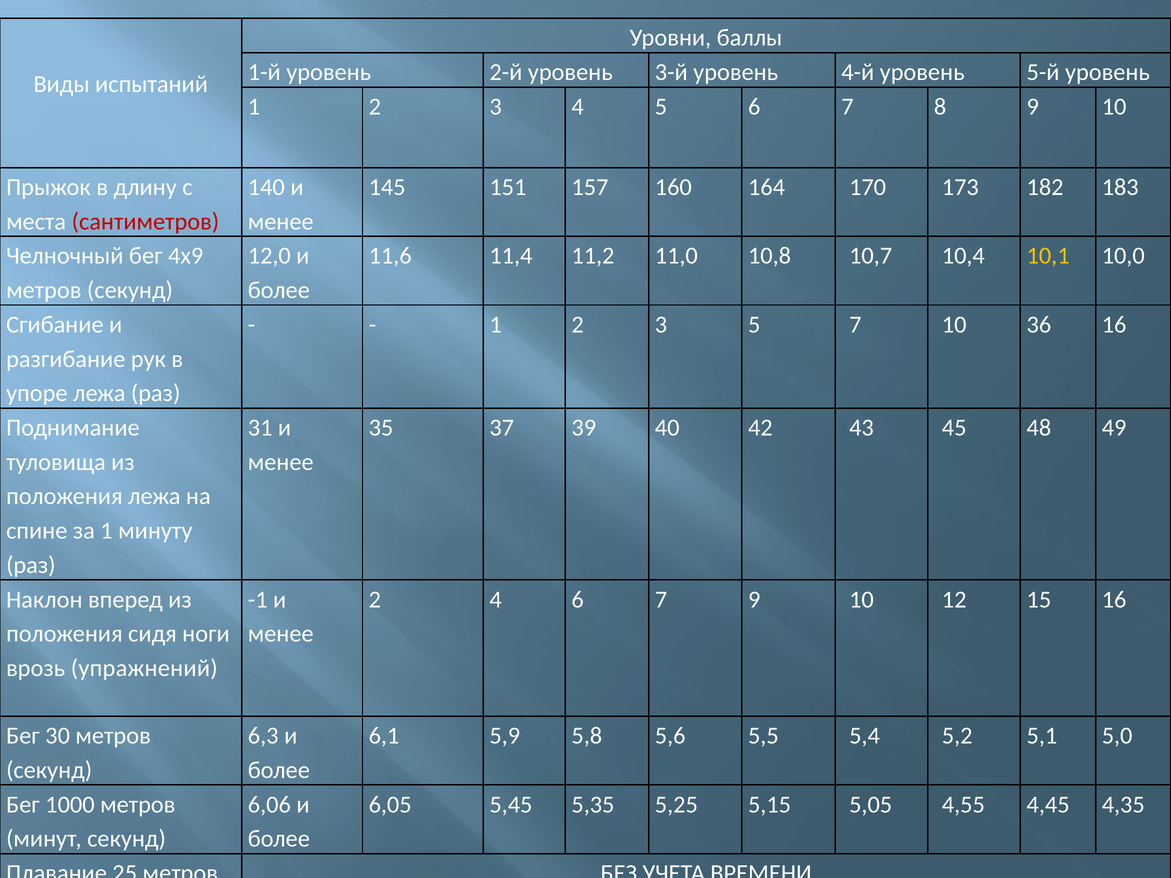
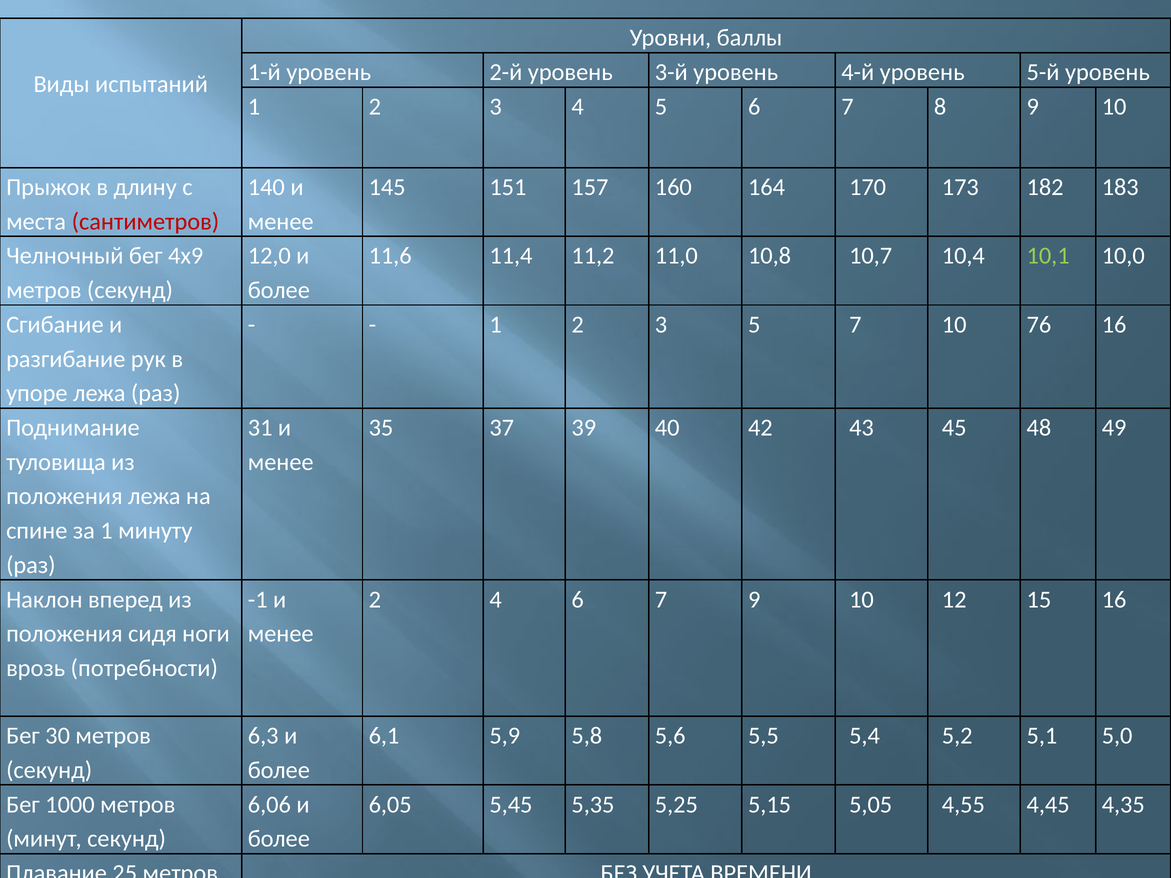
10,1 colour: yellow -> light green
36: 36 -> 76
упражнений: упражнений -> потребности
